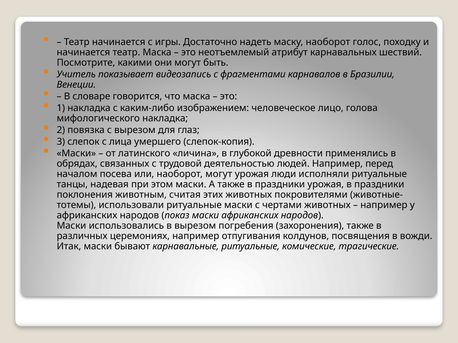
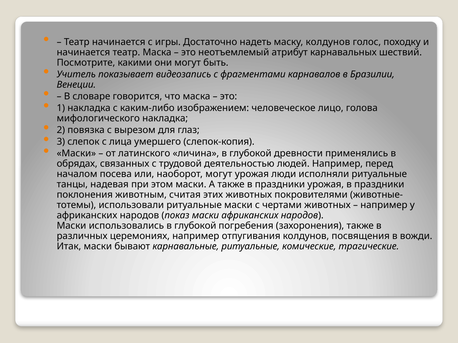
маску наоборот: наоборот -> колдунов
использовались в вырезом: вырезом -> глубокой
